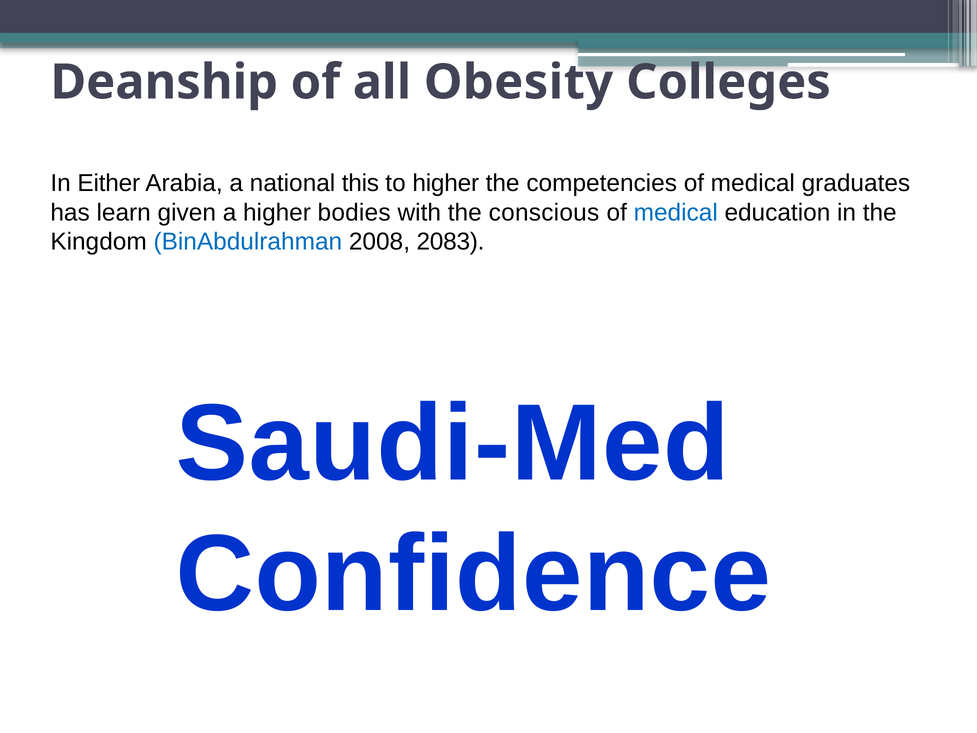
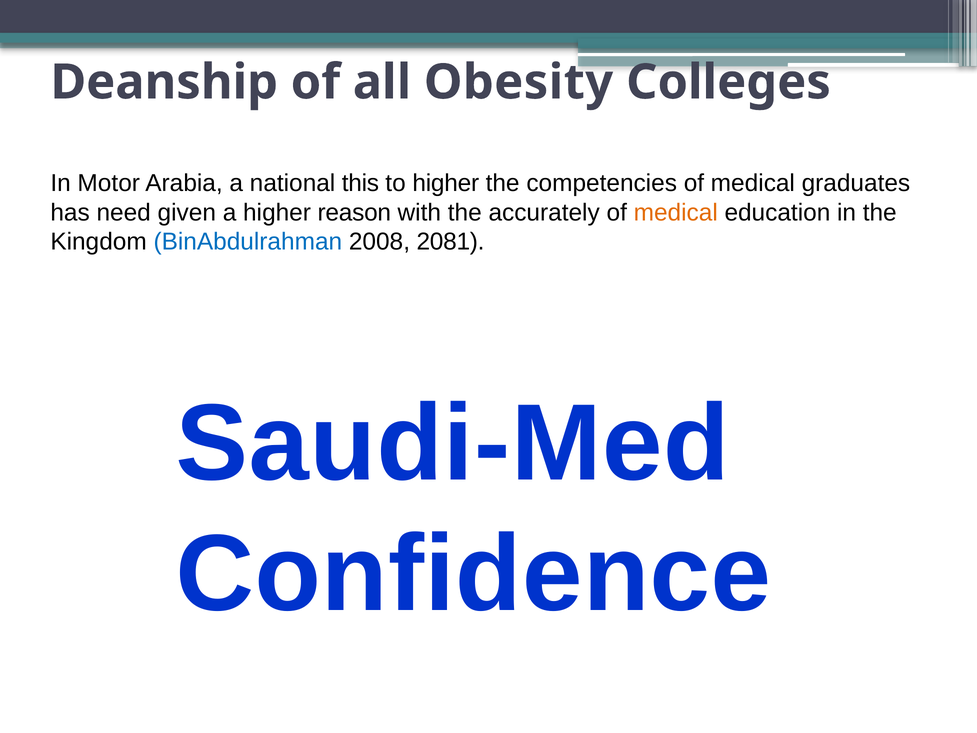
Either: Either -> Motor
learn: learn -> need
bodies: bodies -> reason
conscious: conscious -> accurately
medical at (676, 212) colour: blue -> orange
2083: 2083 -> 2081
